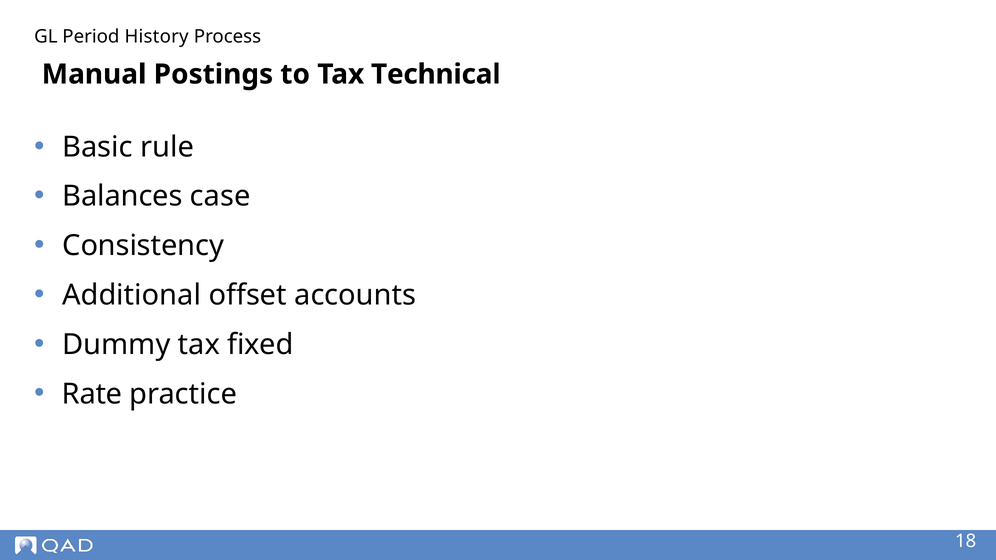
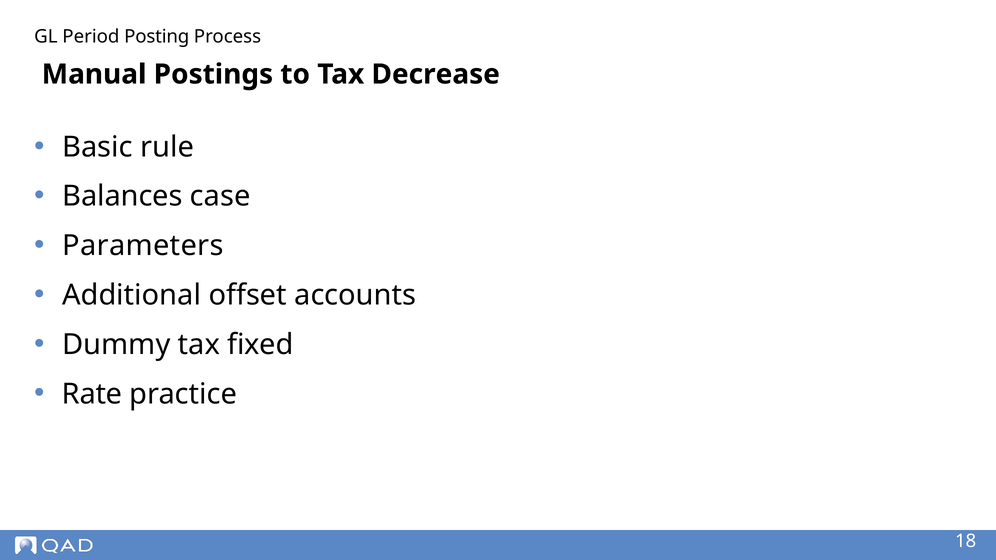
History: History -> Posting
Technical: Technical -> Decrease
Consistency: Consistency -> Parameters
